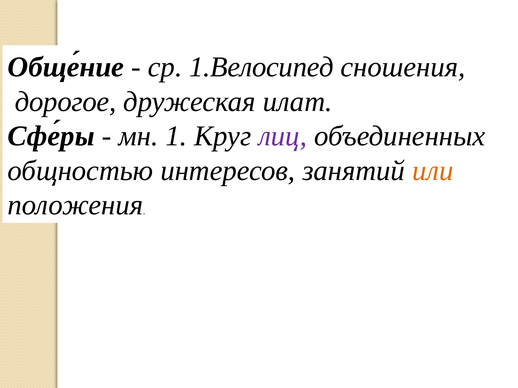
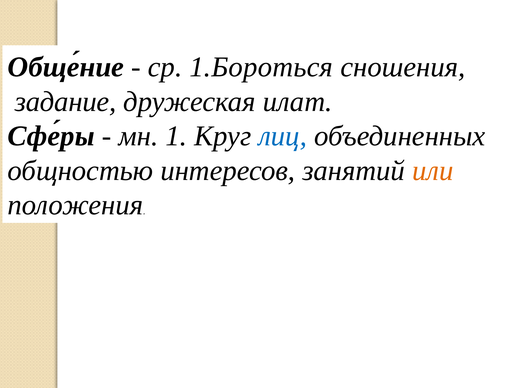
1.Велосипед: 1.Велосипед -> 1.Бороться
дорогое: дорогое -> задание
лиц colour: purple -> blue
